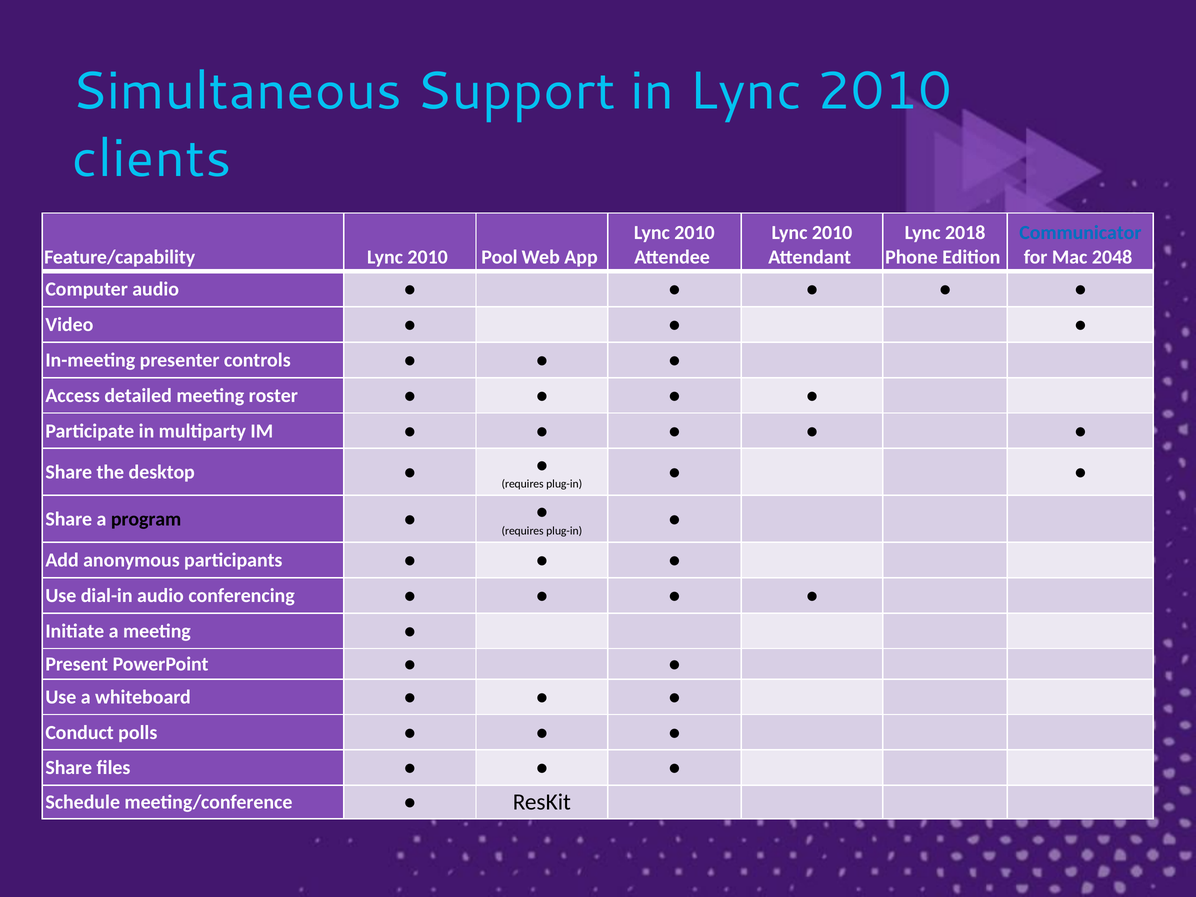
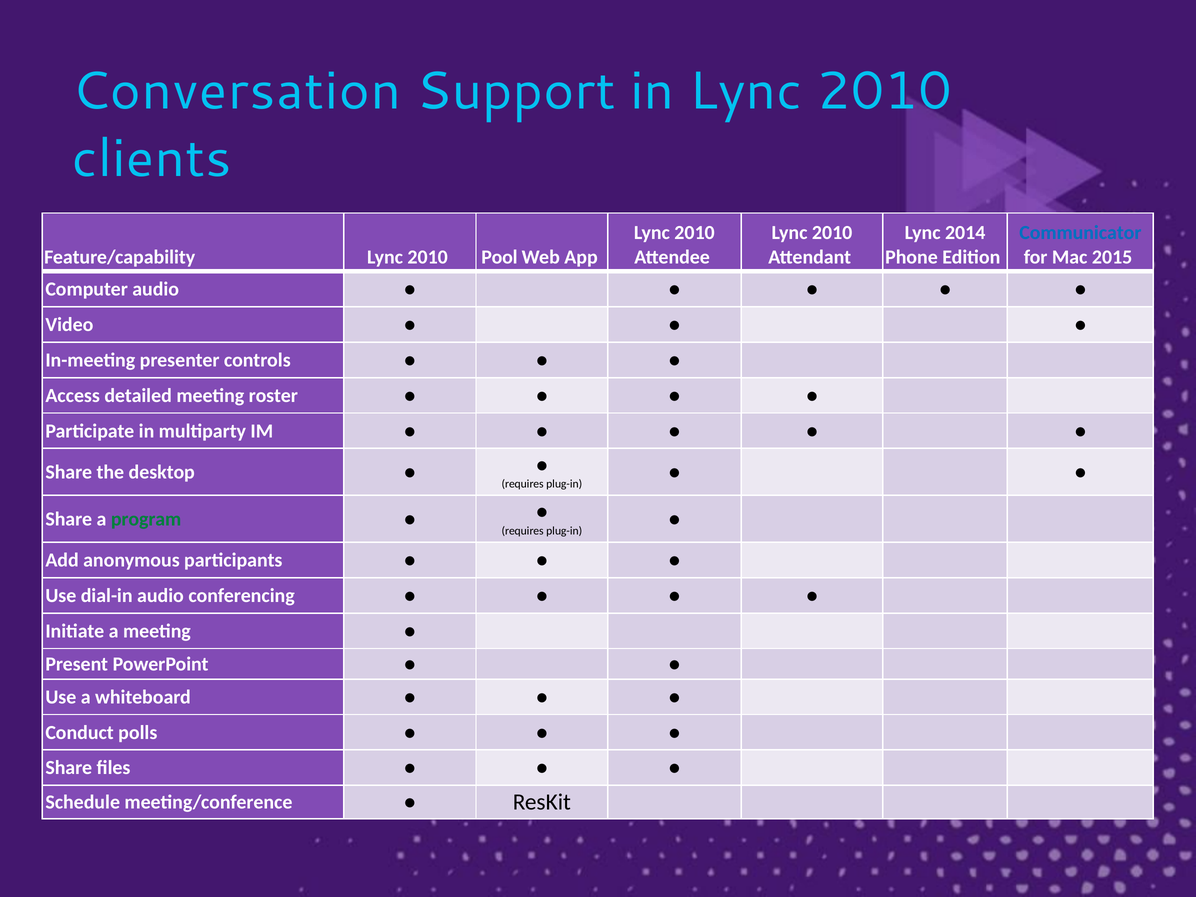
Simultaneous: Simultaneous -> Conversation
2018: 2018 -> 2014
2048: 2048 -> 2015
program colour: black -> green
